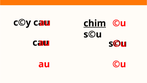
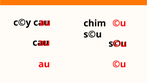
chim underline: present -> none
